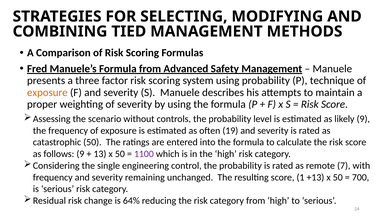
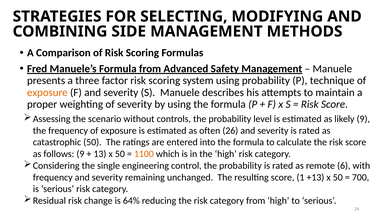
TIED: TIED -> SIDE
19: 19 -> 26
1100 colour: purple -> orange
7: 7 -> 6
